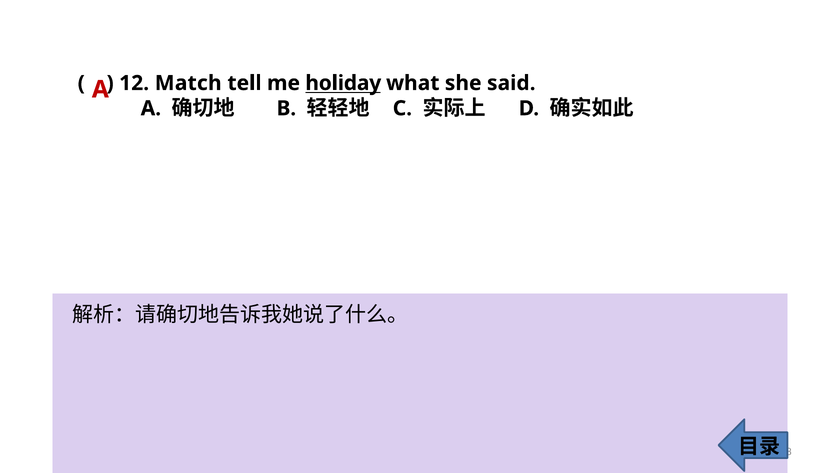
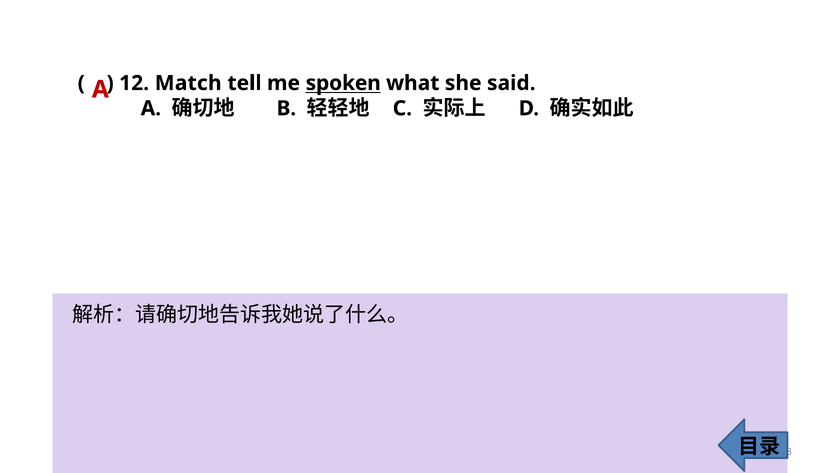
holiday: holiday -> spoken
